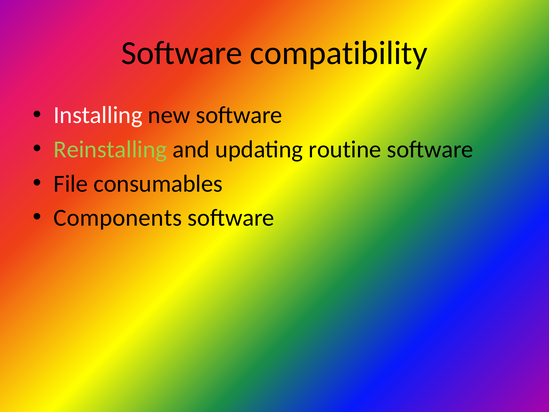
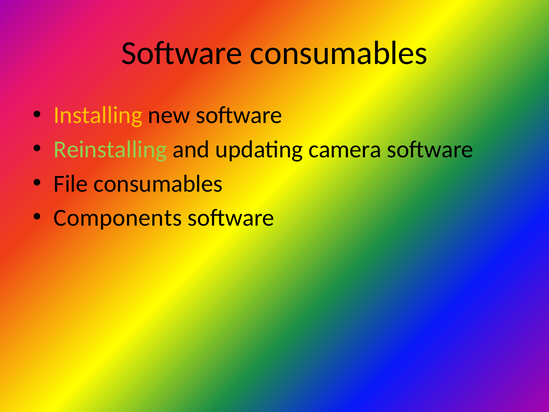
Software compatibility: compatibility -> consumables
Installing colour: white -> yellow
routine: routine -> camera
